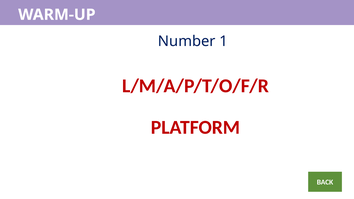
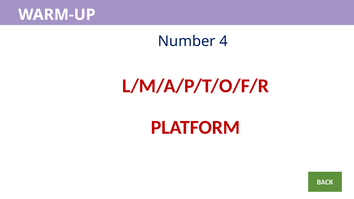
1: 1 -> 4
